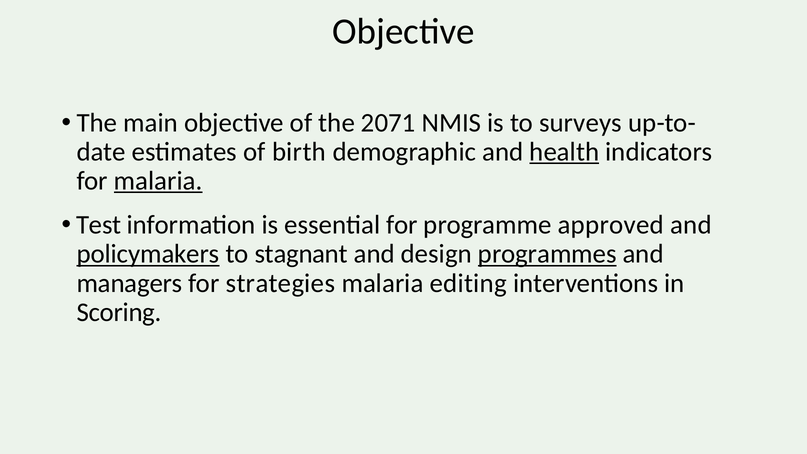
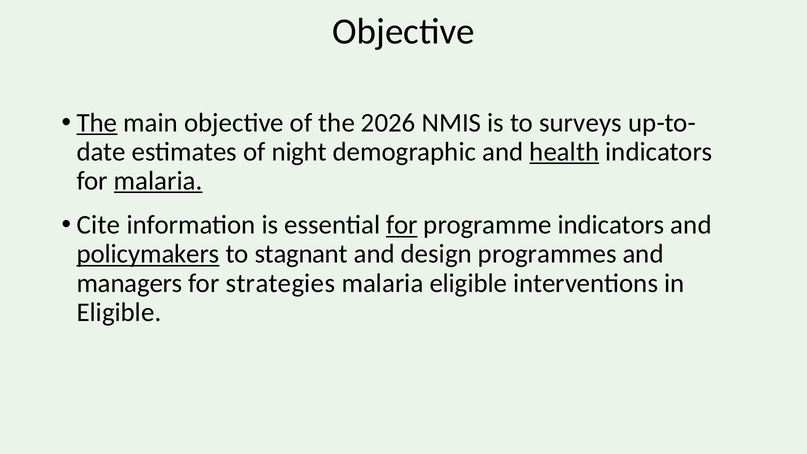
The at (97, 123) underline: none -> present
2071: 2071 -> 2026
birth: birth -> night
Test: Test -> Cite
for at (402, 225) underline: none -> present
programme approved: approved -> indicators
programmes underline: present -> none
malaria editing: editing -> eligible
Scoring at (119, 312): Scoring -> Eligible
